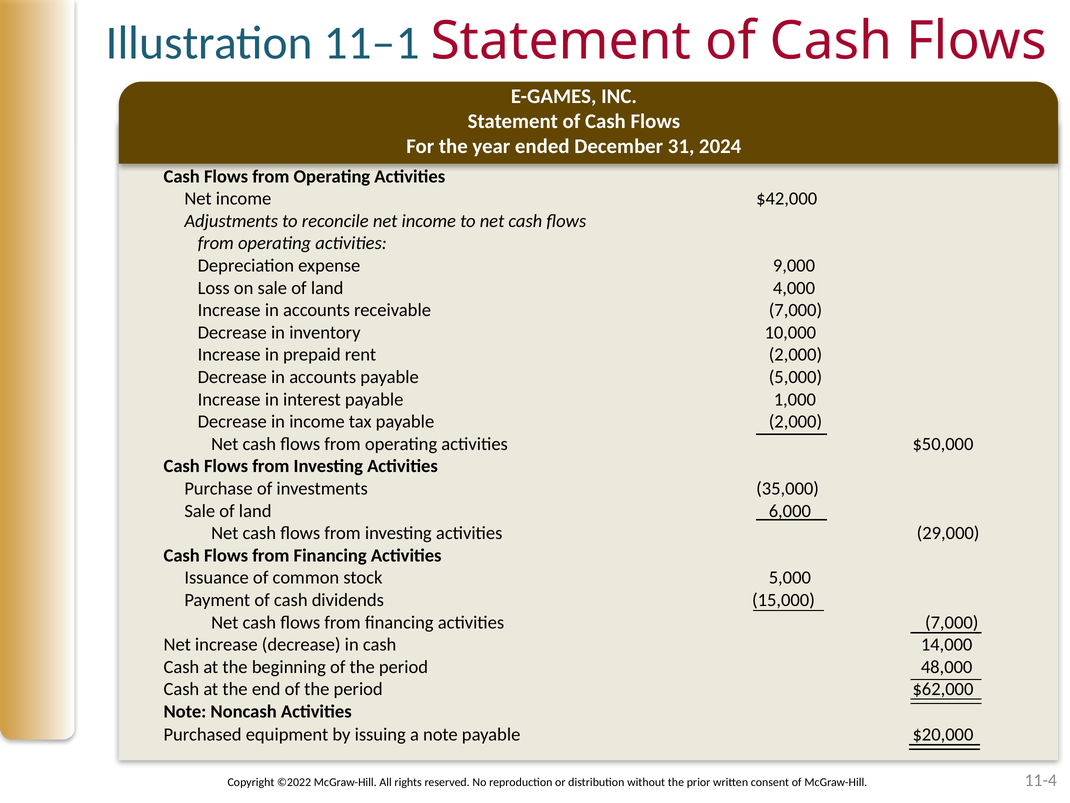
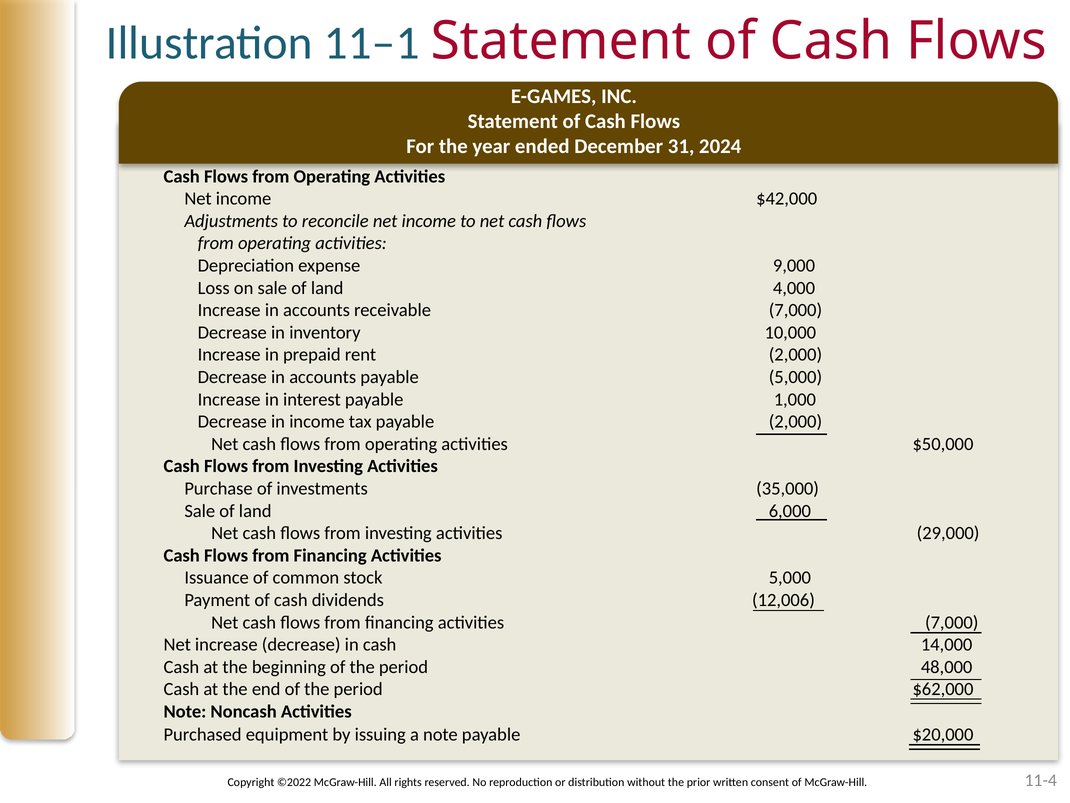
15,000: 15,000 -> 12,006
